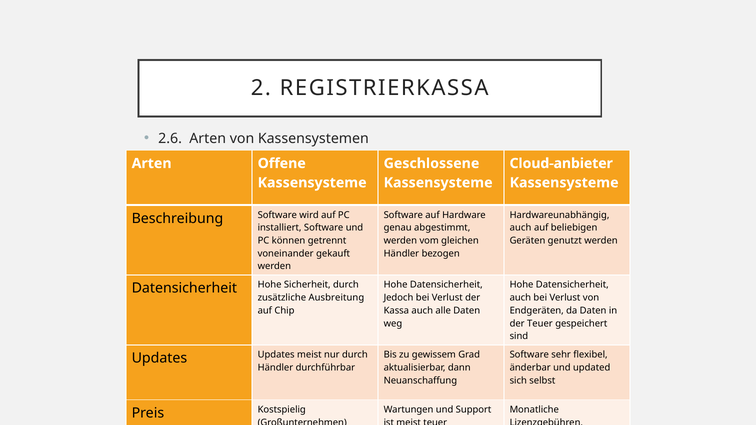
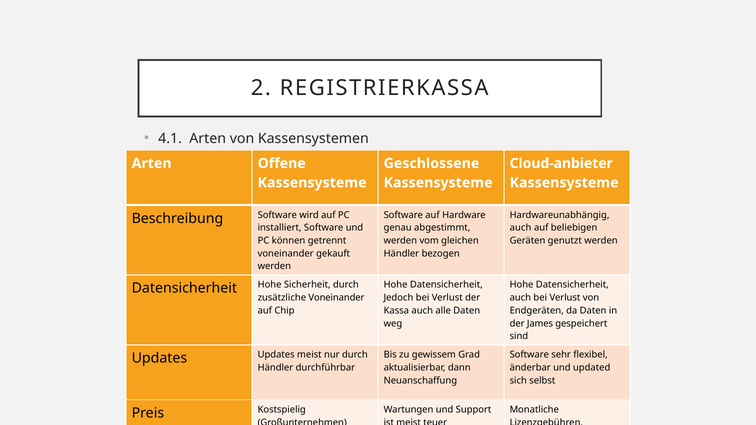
2.6: 2.6 -> 4.1
zusätzliche Ausbreitung: Ausbreitung -> Voneinander
der Teuer: Teuer -> James
